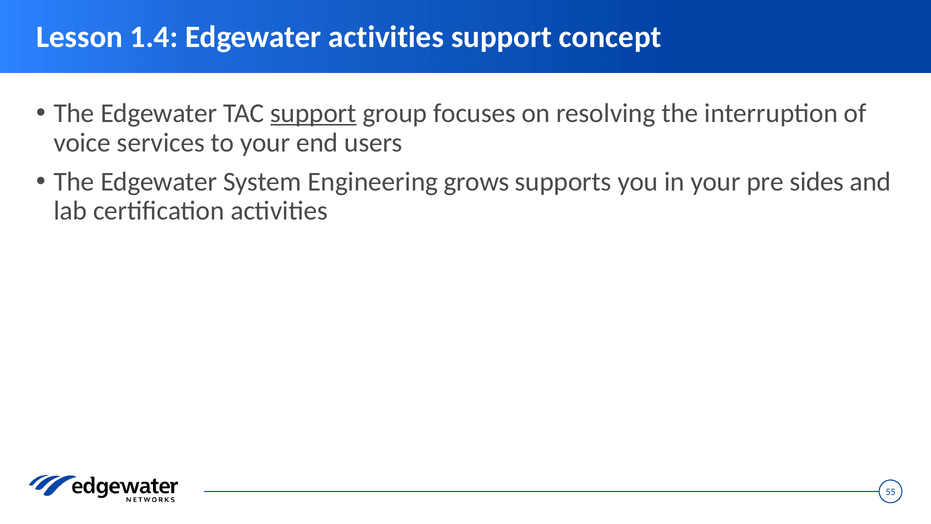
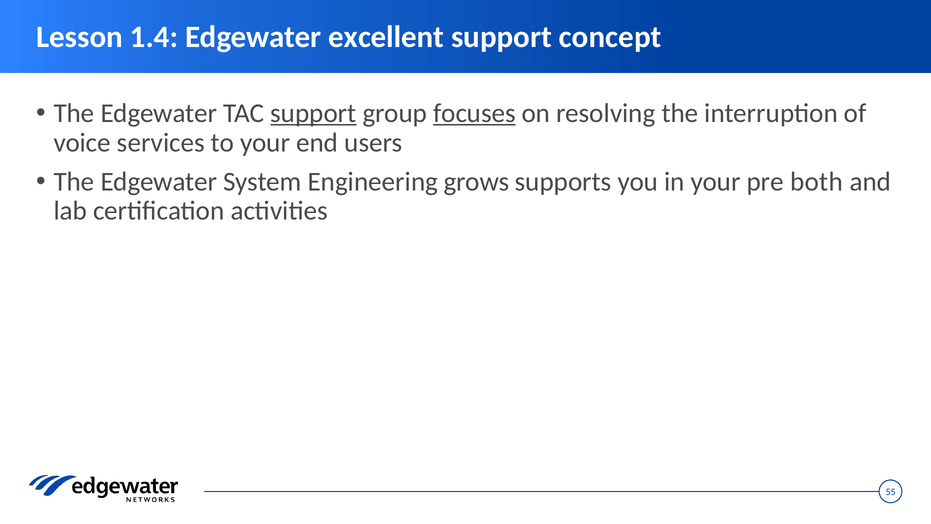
Edgewater activities: activities -> excellent
focuses underline: none -> present
sides: sides -> both
